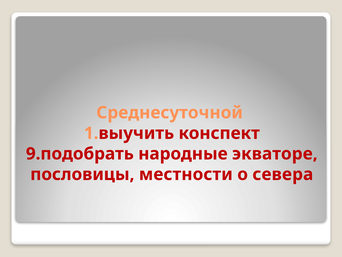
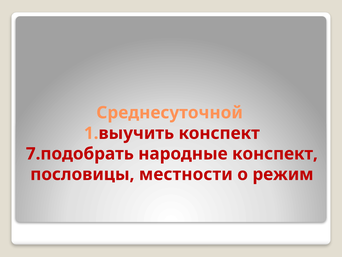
9.подобрать: 9.подобрать -> 7.подобрать
народные экваторе: экваторе -> конспект
севера: севера -> режим
